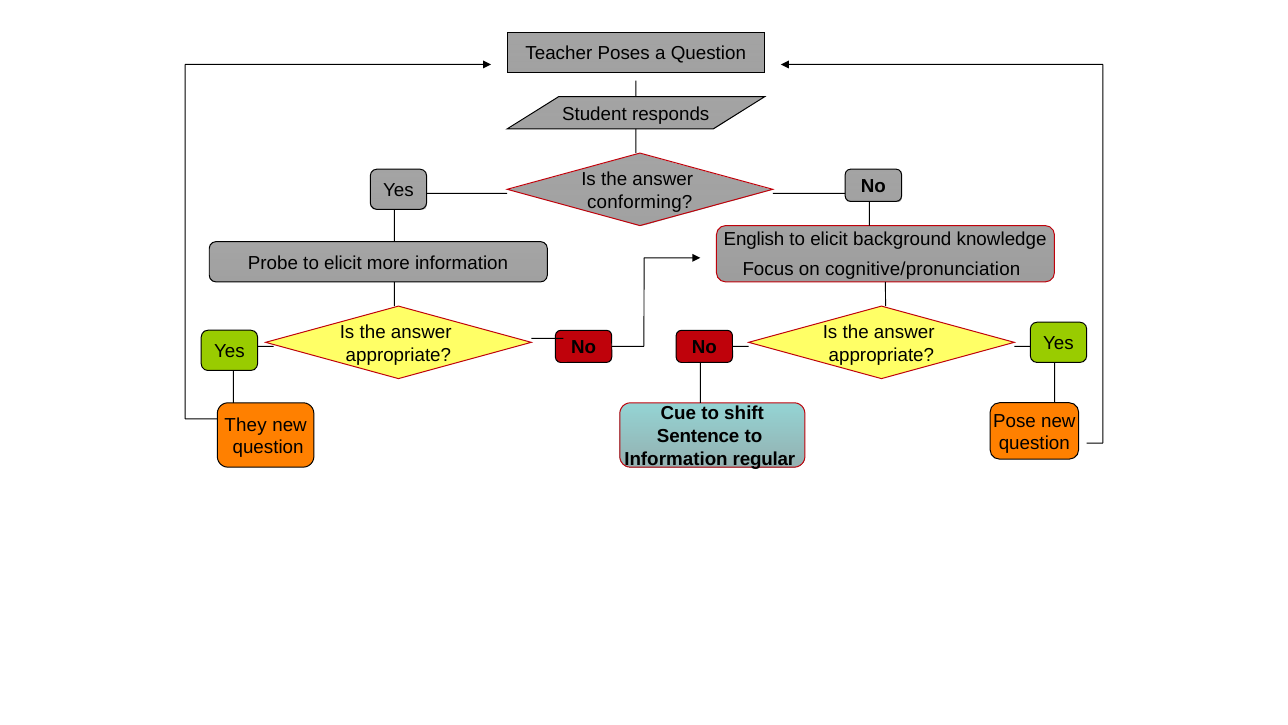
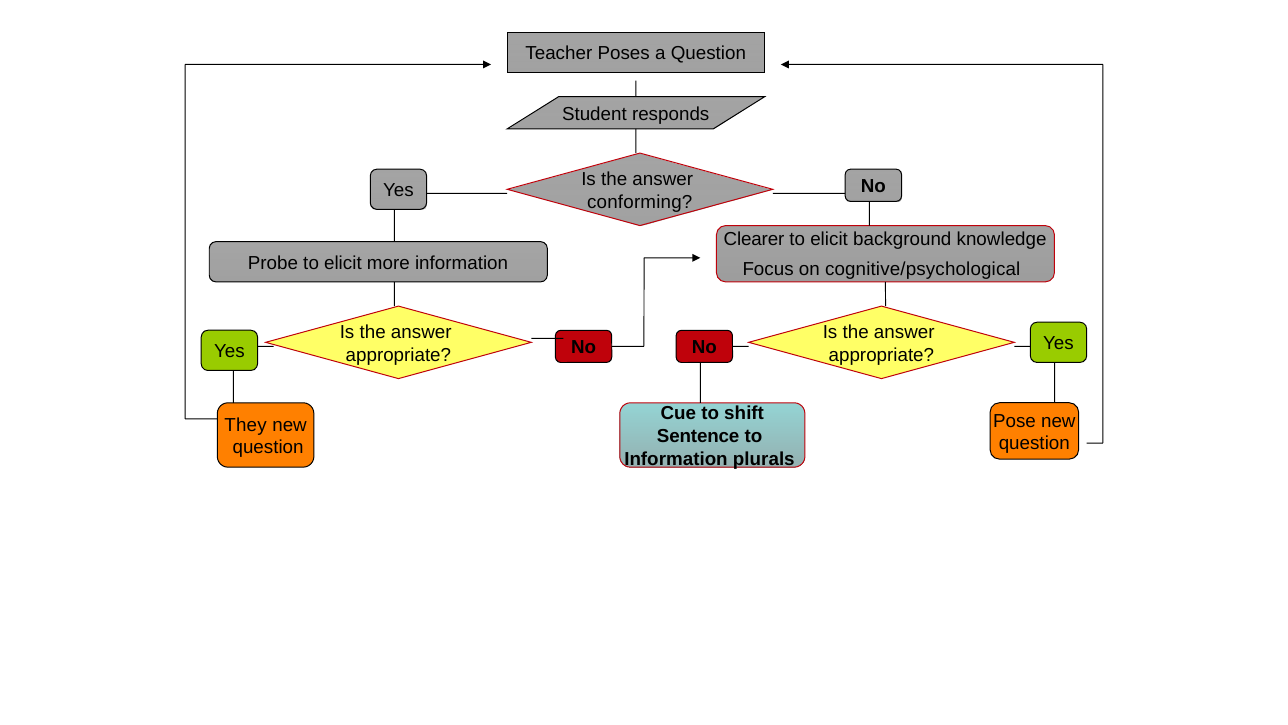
English: English -> Clearer
cognitive/pronunciation: cognitive/pronunciation -> cognitive/psychological
regular: regular -> plurals
